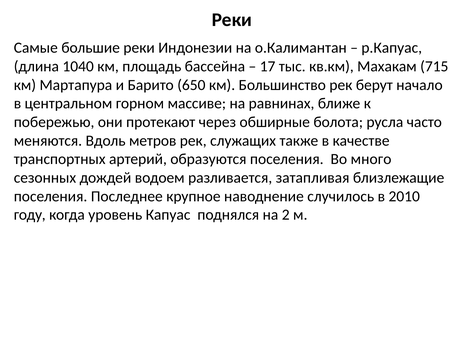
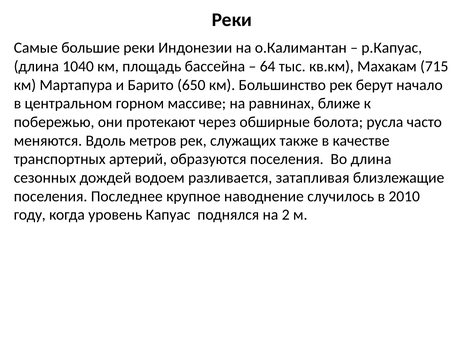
17: 17 -> 64
Во много: много -> длина
